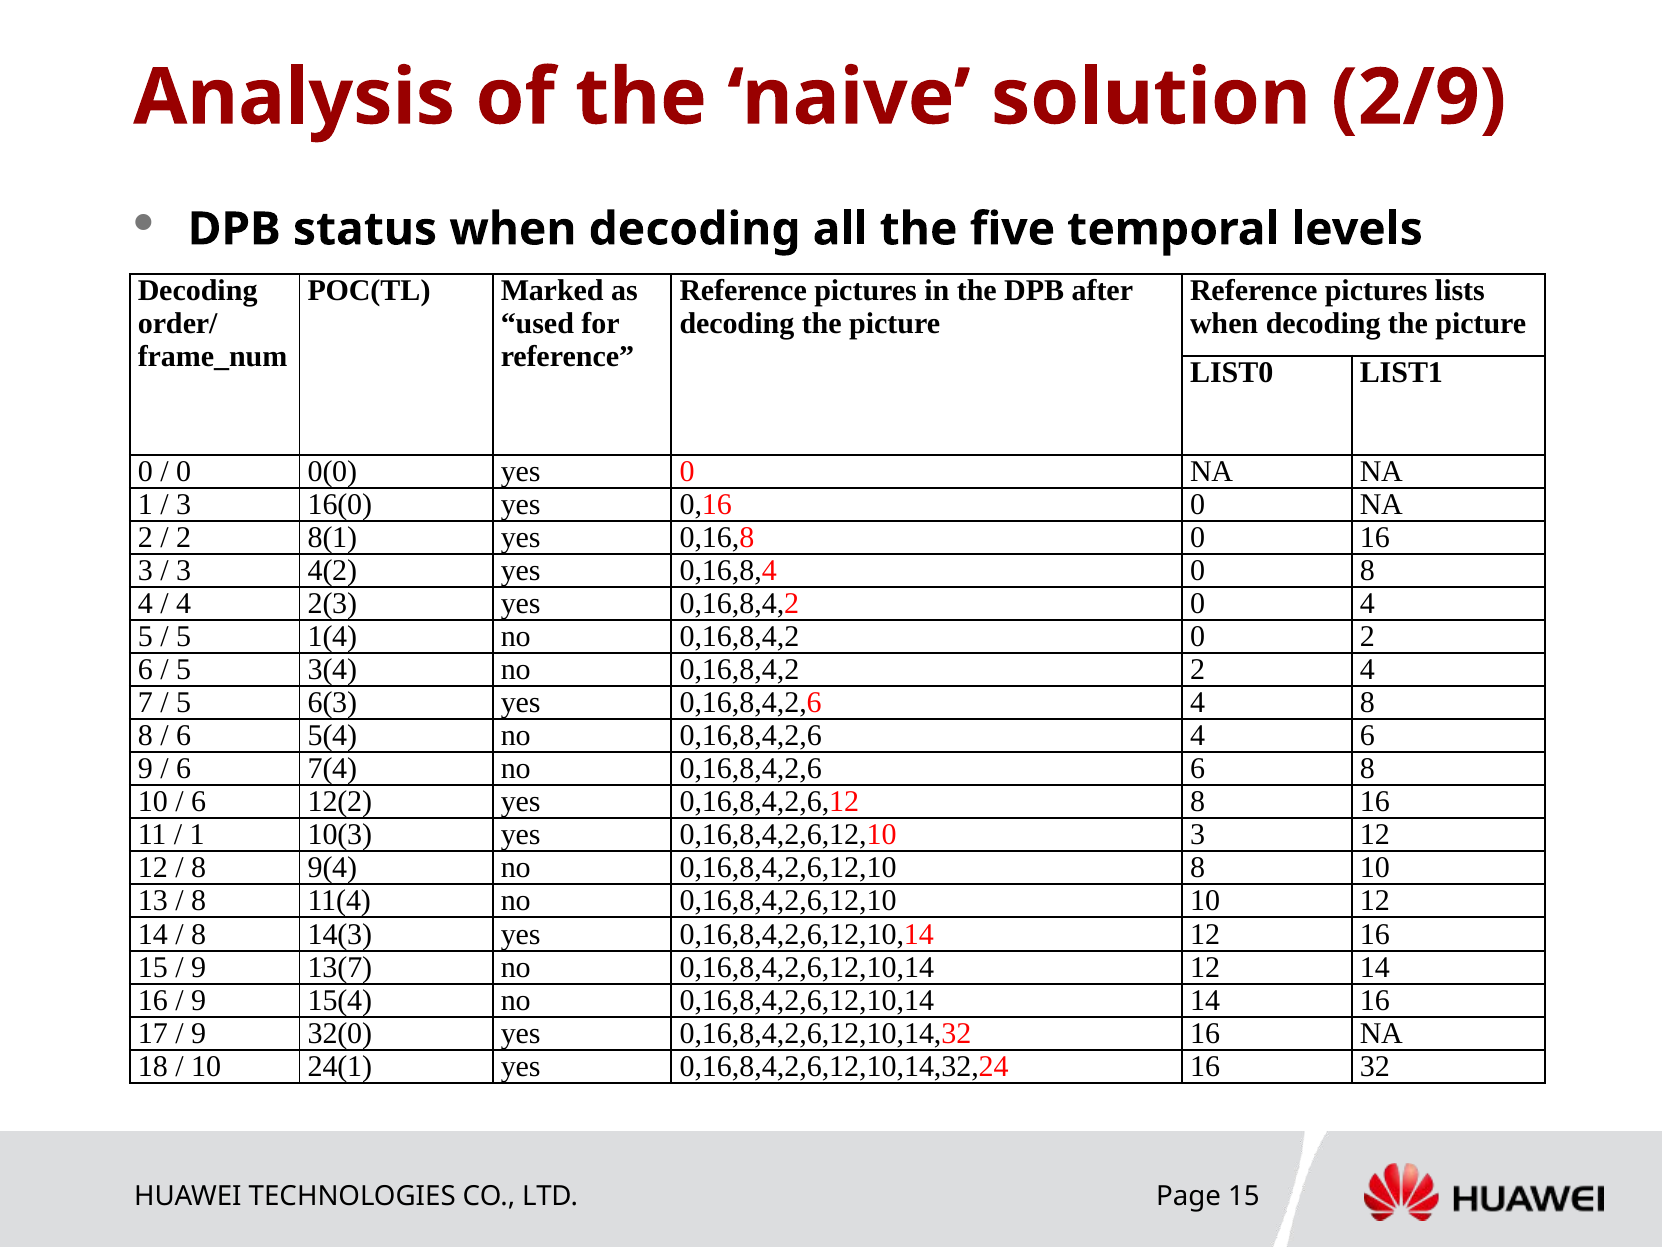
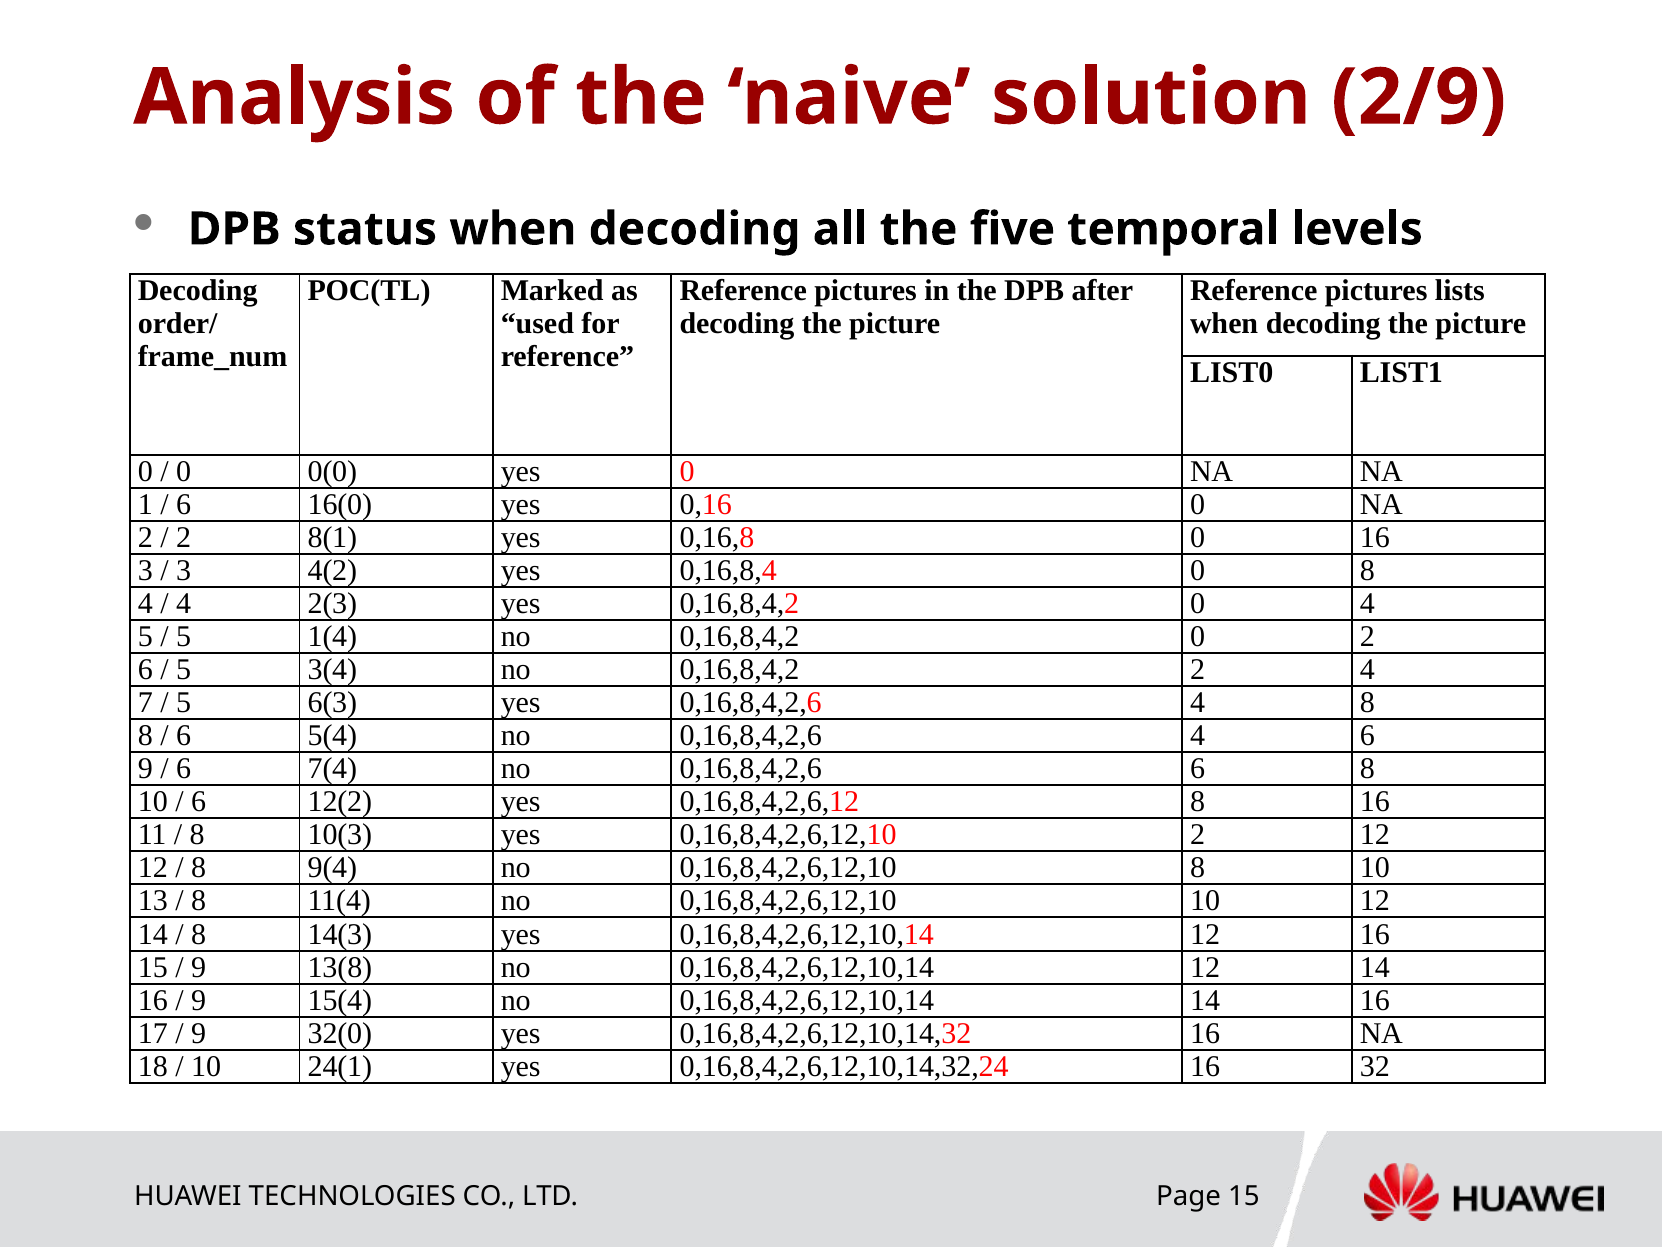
3 at (184, 504): 3 -> 6
1 at (197, 835): 1 -> 8
0,16,8,4,2,6,12,10 3: 3 -> 2
13(7: 13(7 -> 13(8
